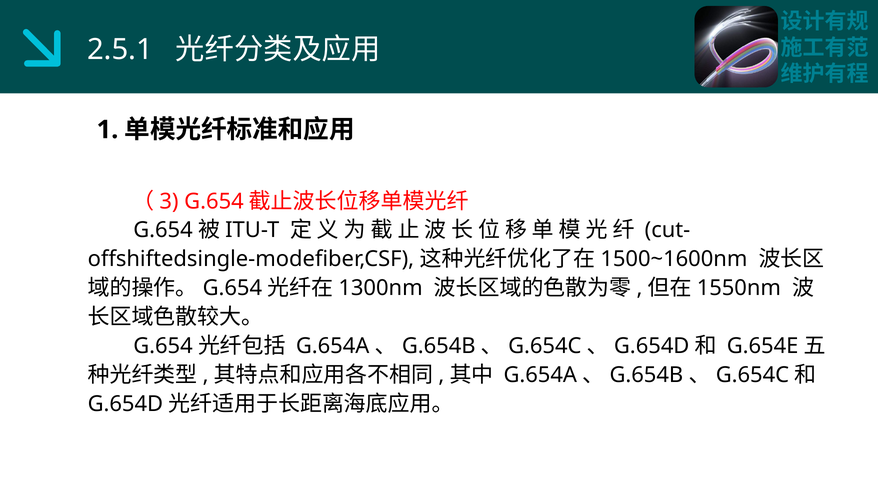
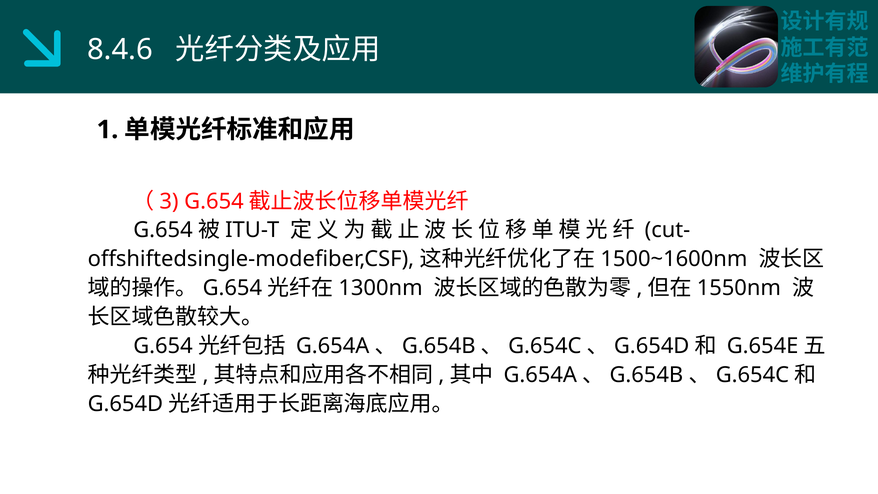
2.5.1: 2.5.1 -> 8.4.6
